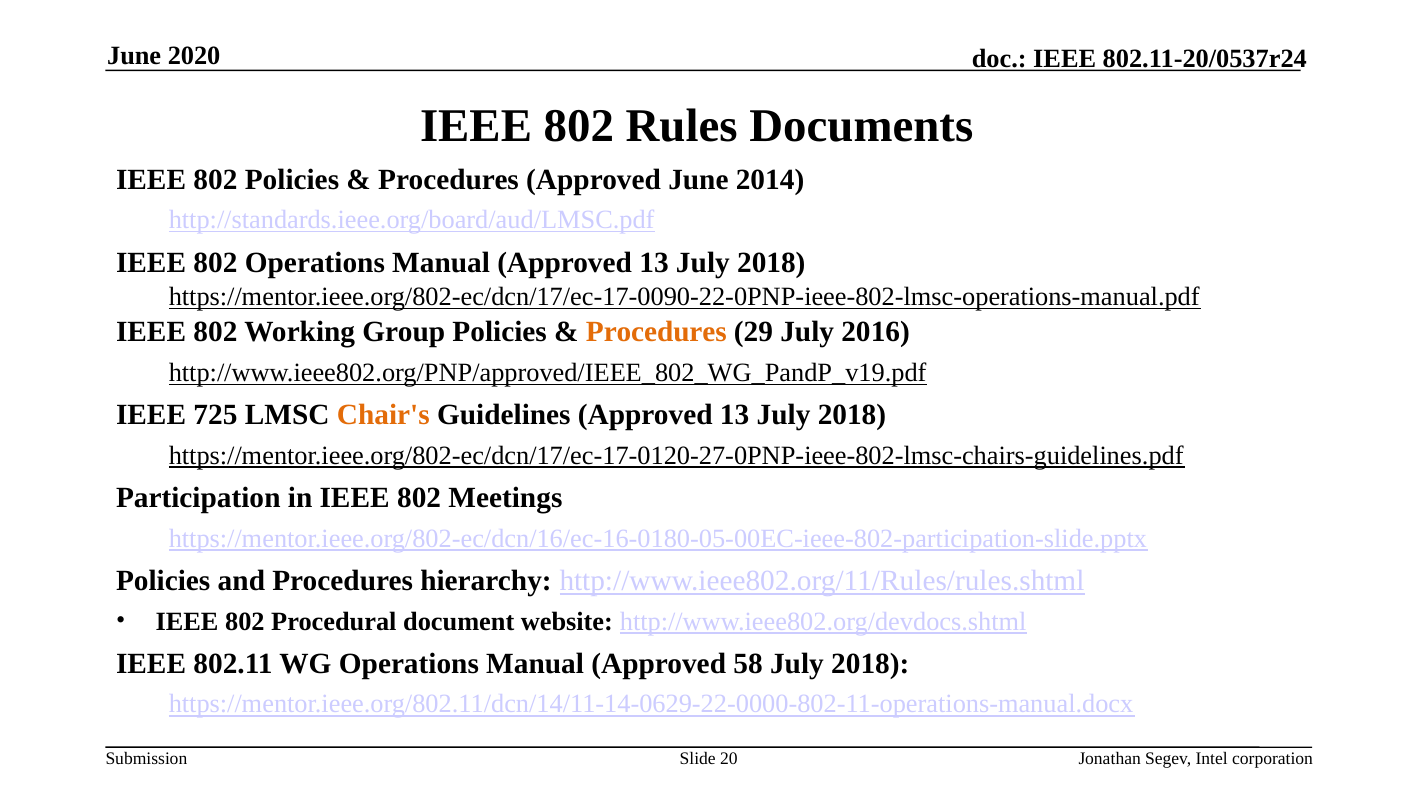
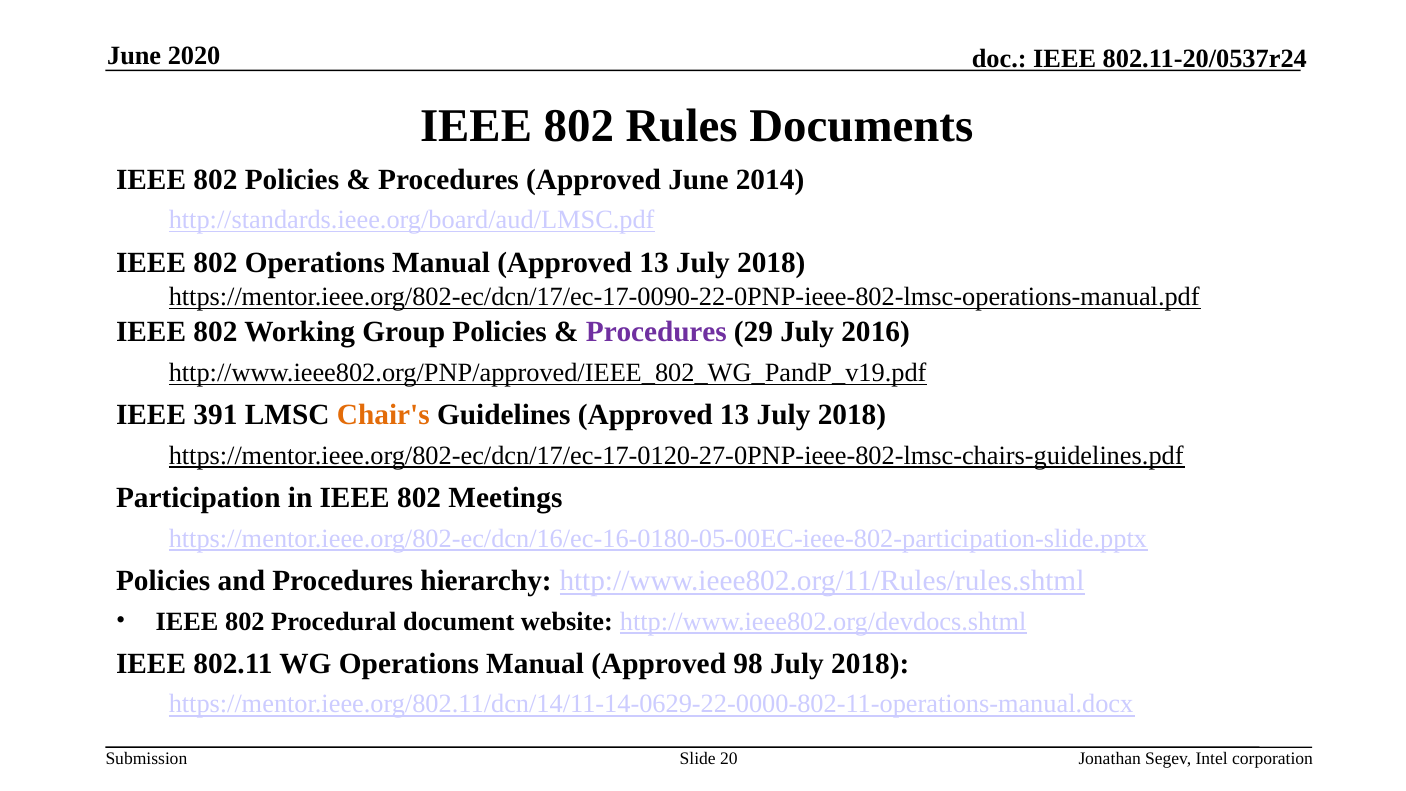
Procedures at (656, 332) colour: orange -> purple
725: 725 -> 391
58: 58 -> 98
